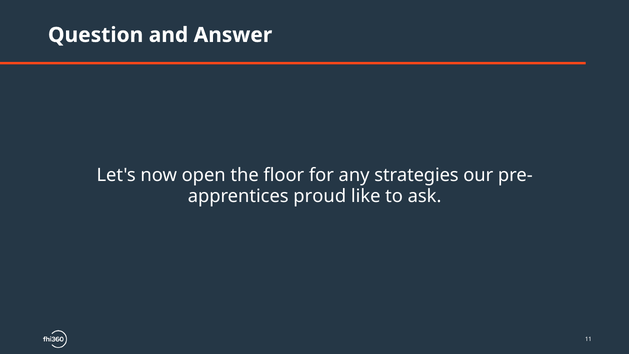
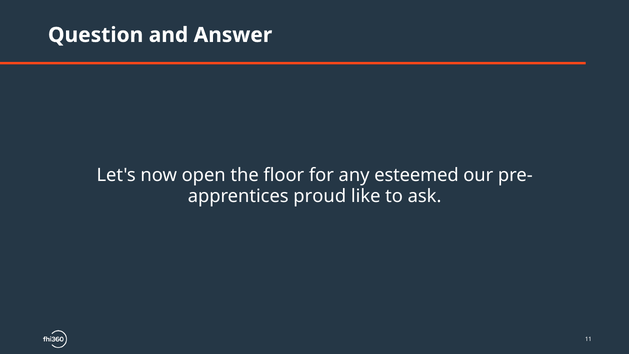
strategies: strategies -> esteemed
